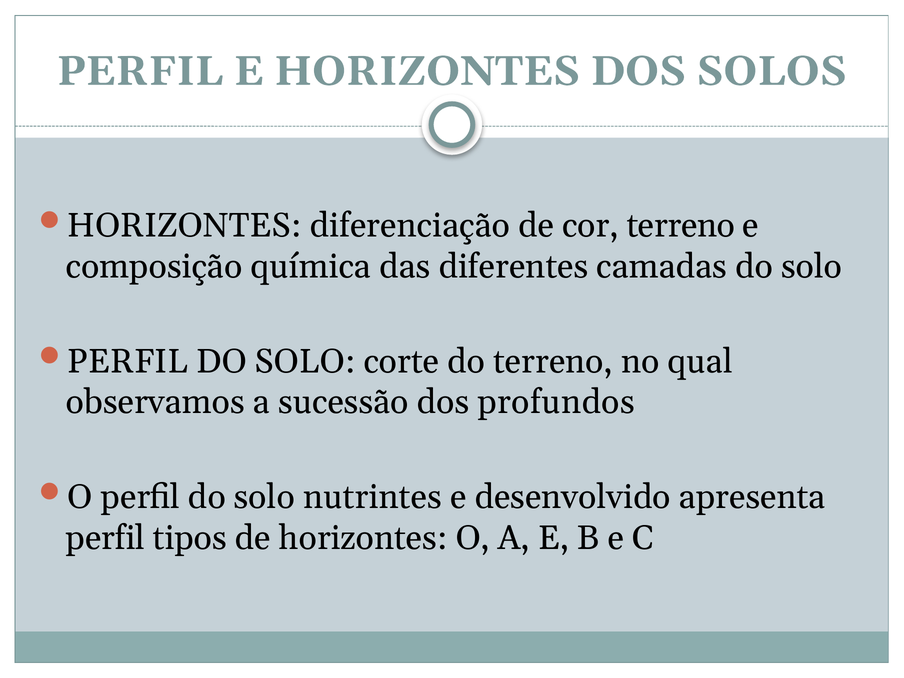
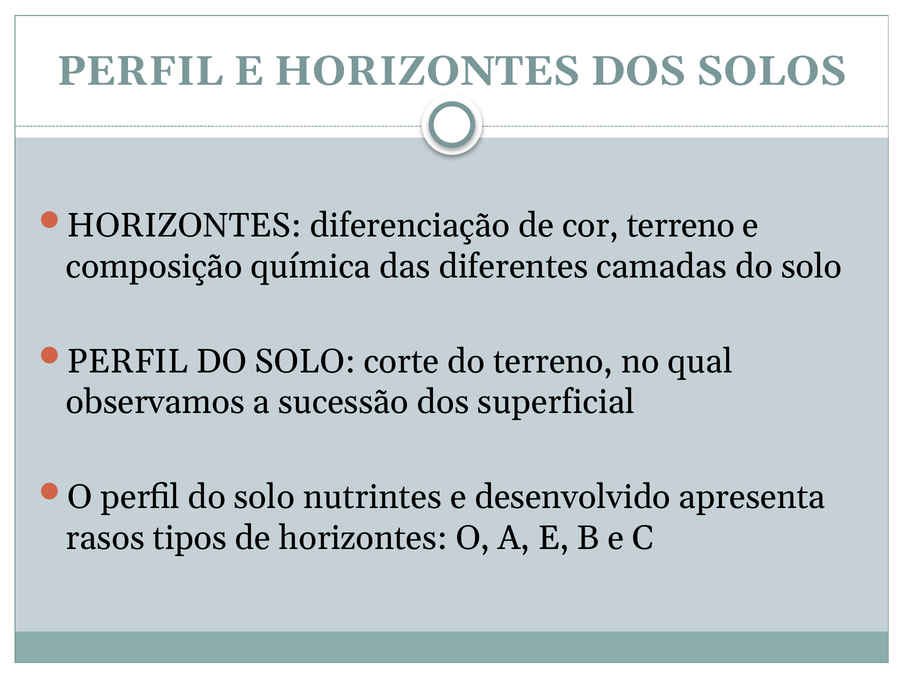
profundos: profundos -> superficial
perfil at (105, 538): perfil -> rasos
